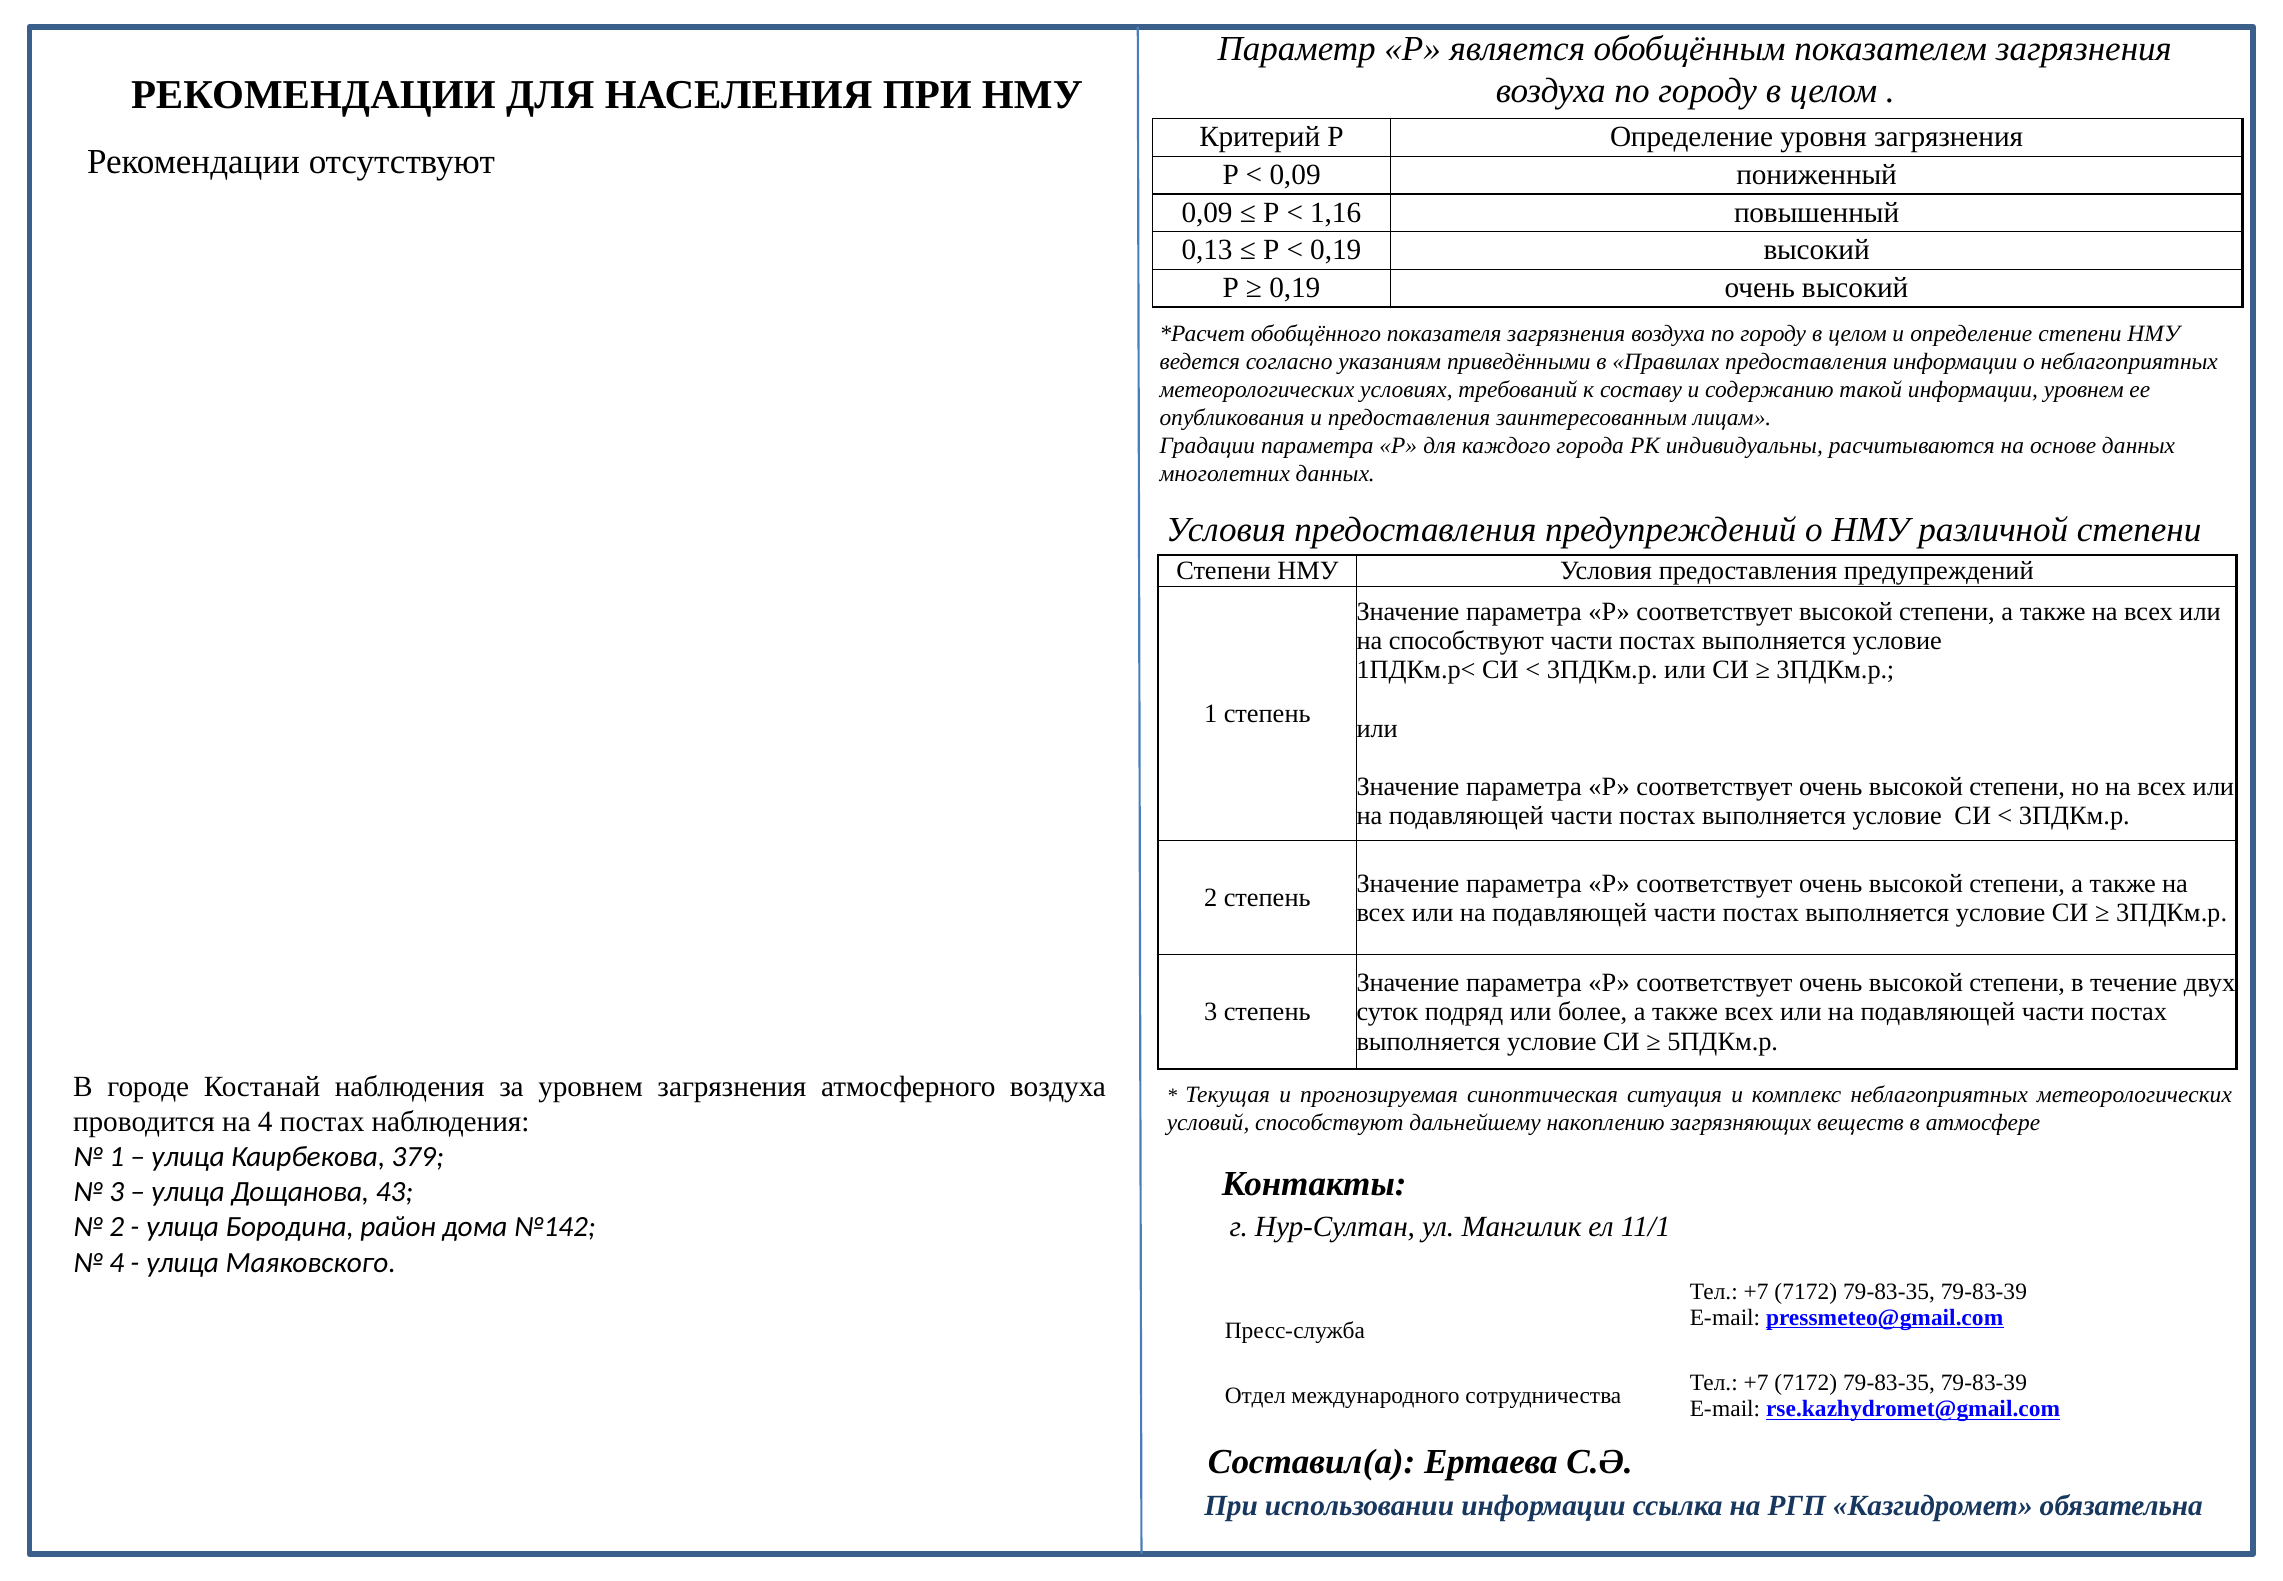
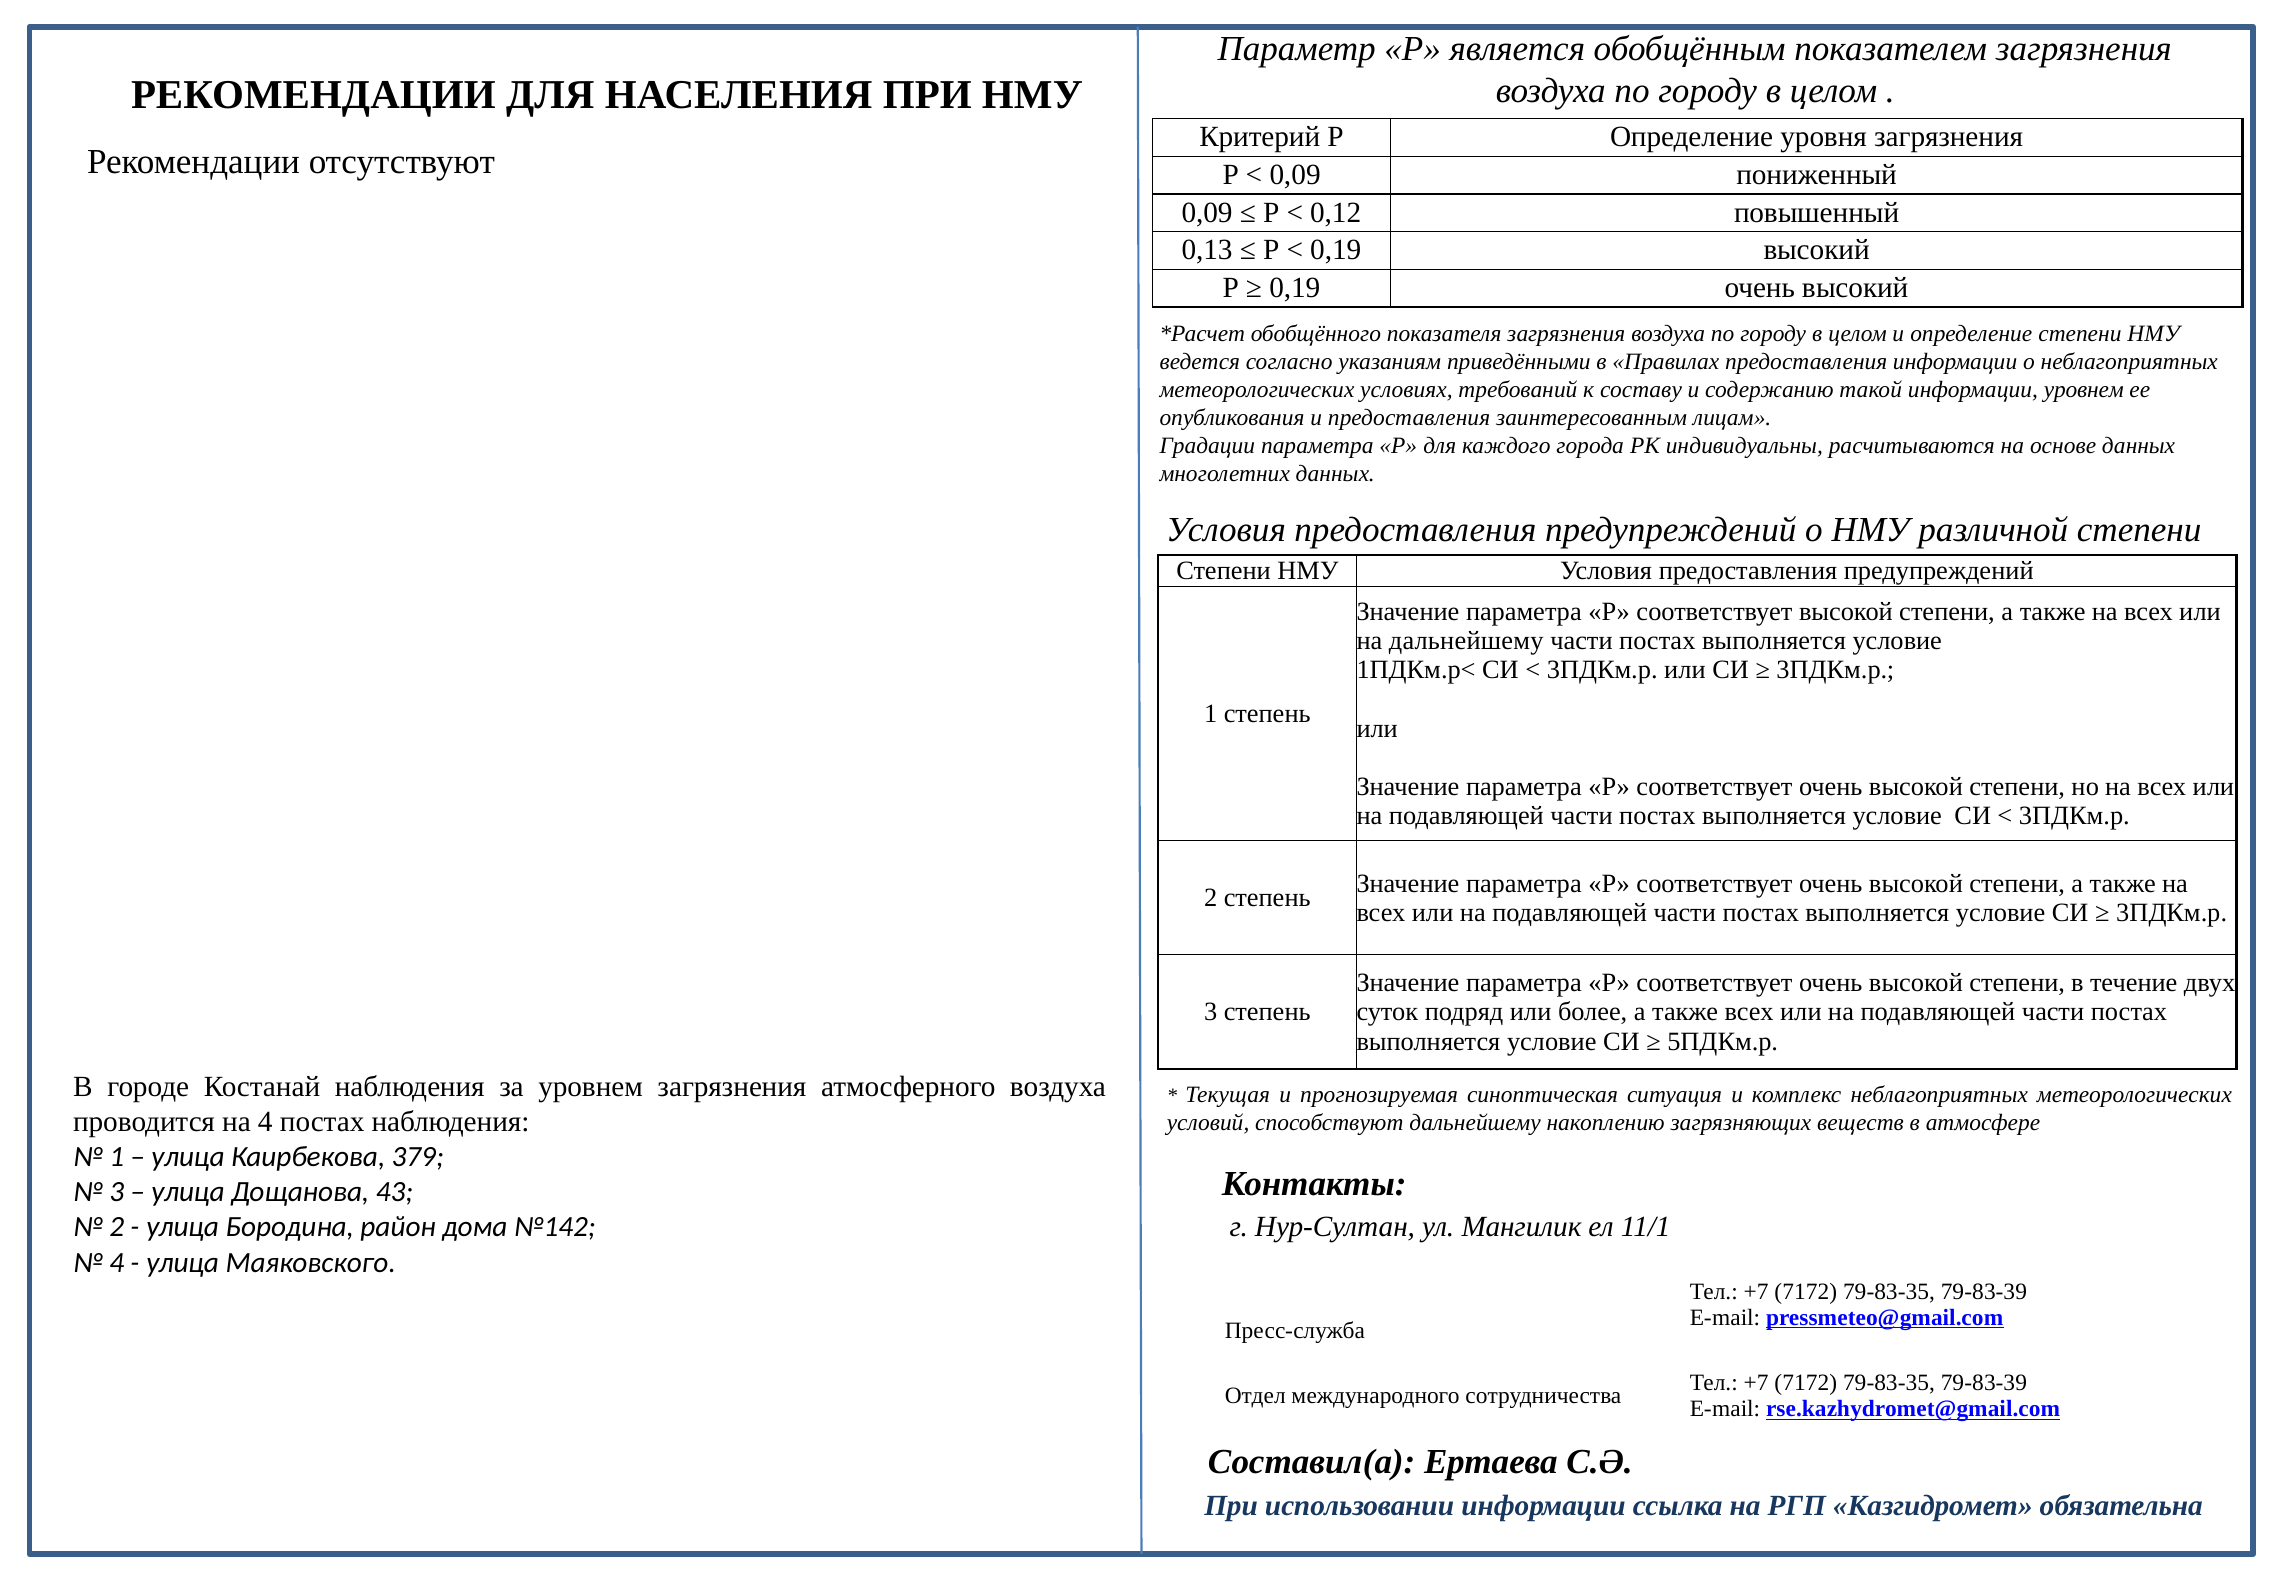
1,16: 1,16 -> 0,12
на способствуют: способствуют -> дальнейшему
